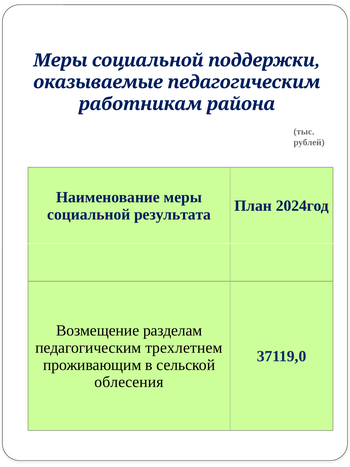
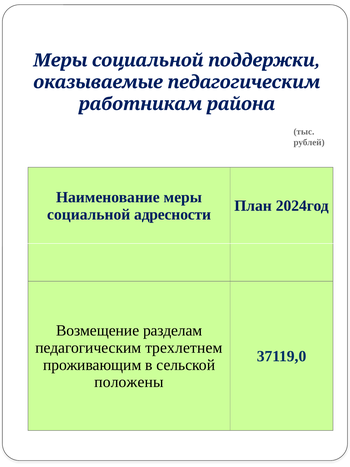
результата: результата -> адресности
облесения: облесения -> положены
